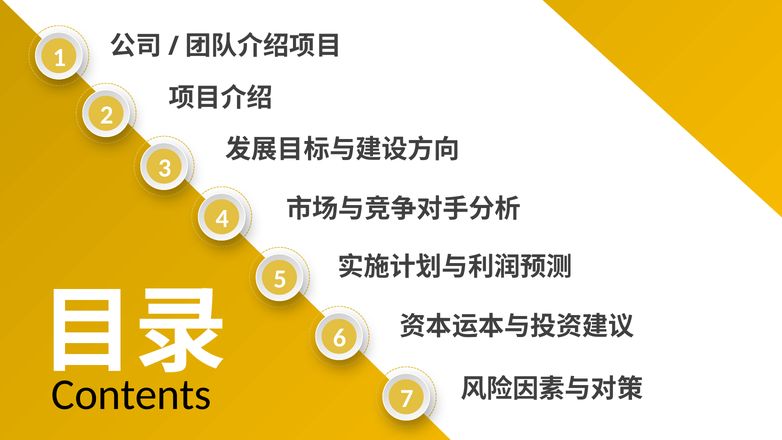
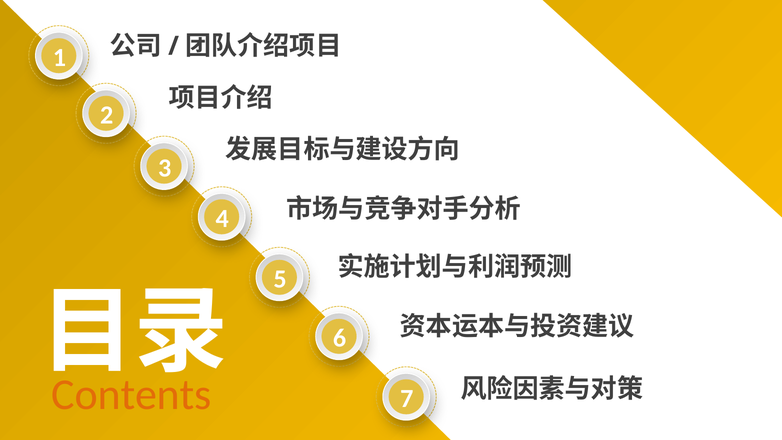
Contents colour: black -> orange
